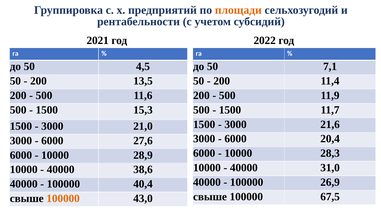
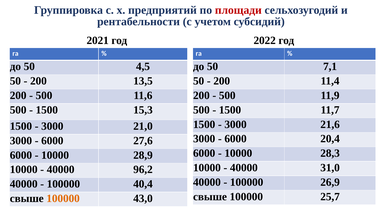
площади colour: orange -> red
38,6: 38,6 -> 96,2
67,5: 67,5 -> 25,7
